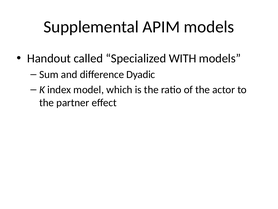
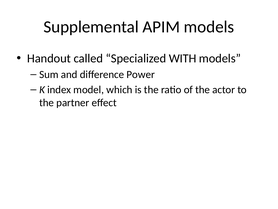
Dyadic: Dyadic -> Power
